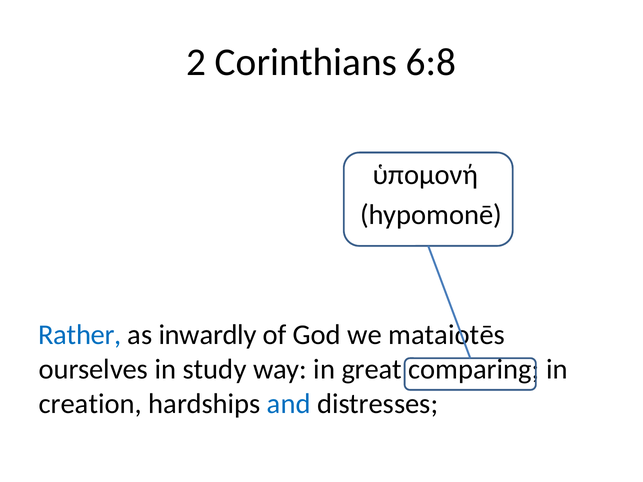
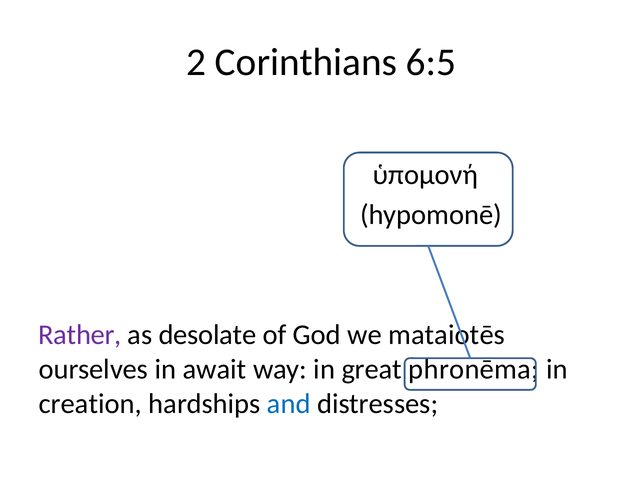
6:8: 6:8 -> 6:5
Rather colour: blue -> purple
inwardly: inwardly -> desolate
study: study -> await
comparing: comparing -> phronēma
